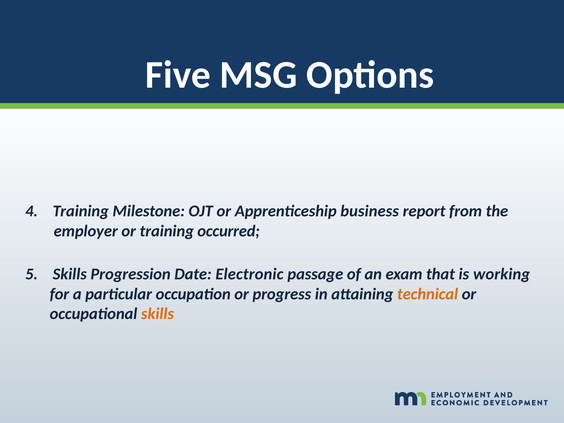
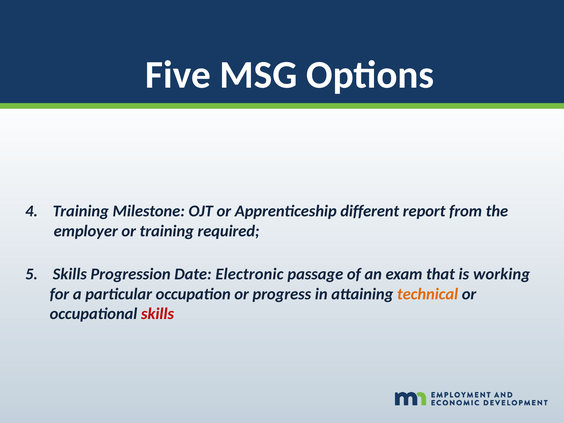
business: business -> different
occurred: occurred -> required
skills at (158, 314) colour: orange -> red
